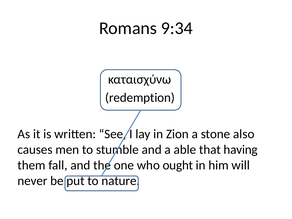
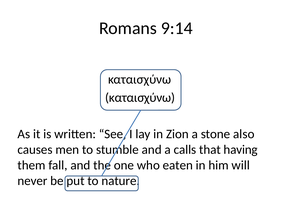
9:34: 9:34 -> 9:14
redemption at (140, 98): redemption -> καταισχύνω
able: able -> calls
ought: ought -> eaten
